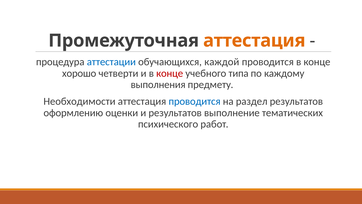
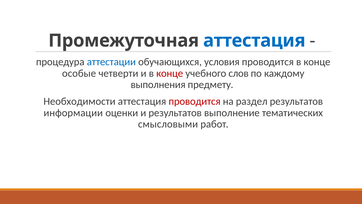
аттестация at (254, 41) colour: orange -> blue
каждой: каждой -> условия
хорошо: хорошо -> особые
типа: типа -> слов
проводится at (195, 101) colour: blue -> red
оформлению: оформлению -> информации
психического: психического -> смысловыми
